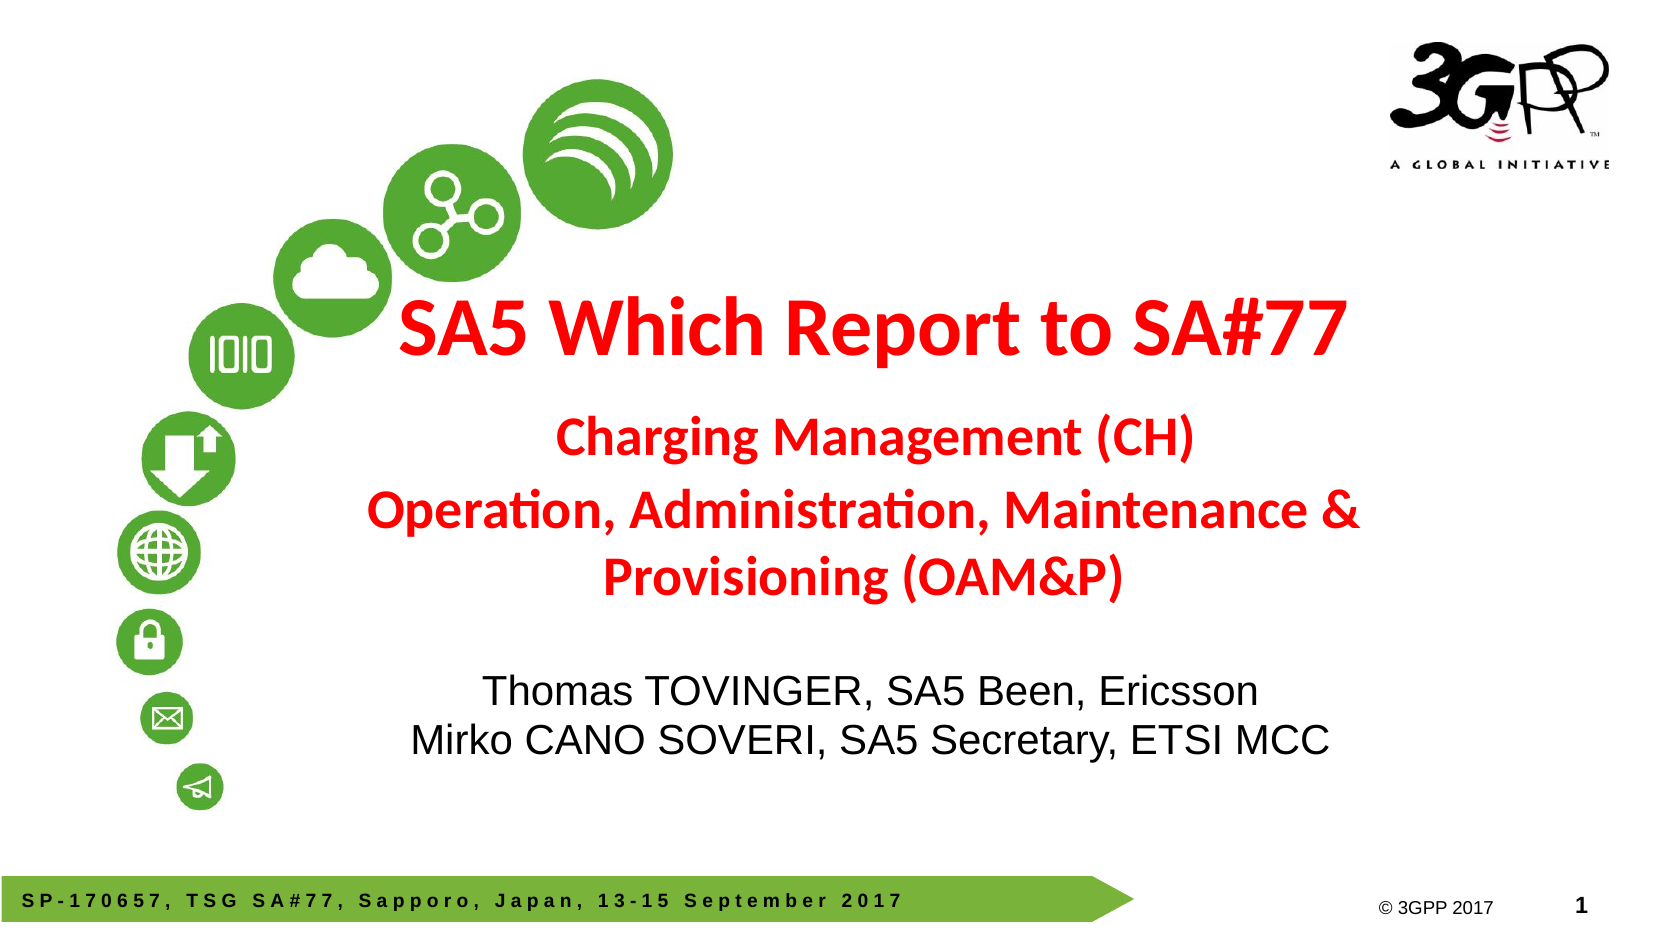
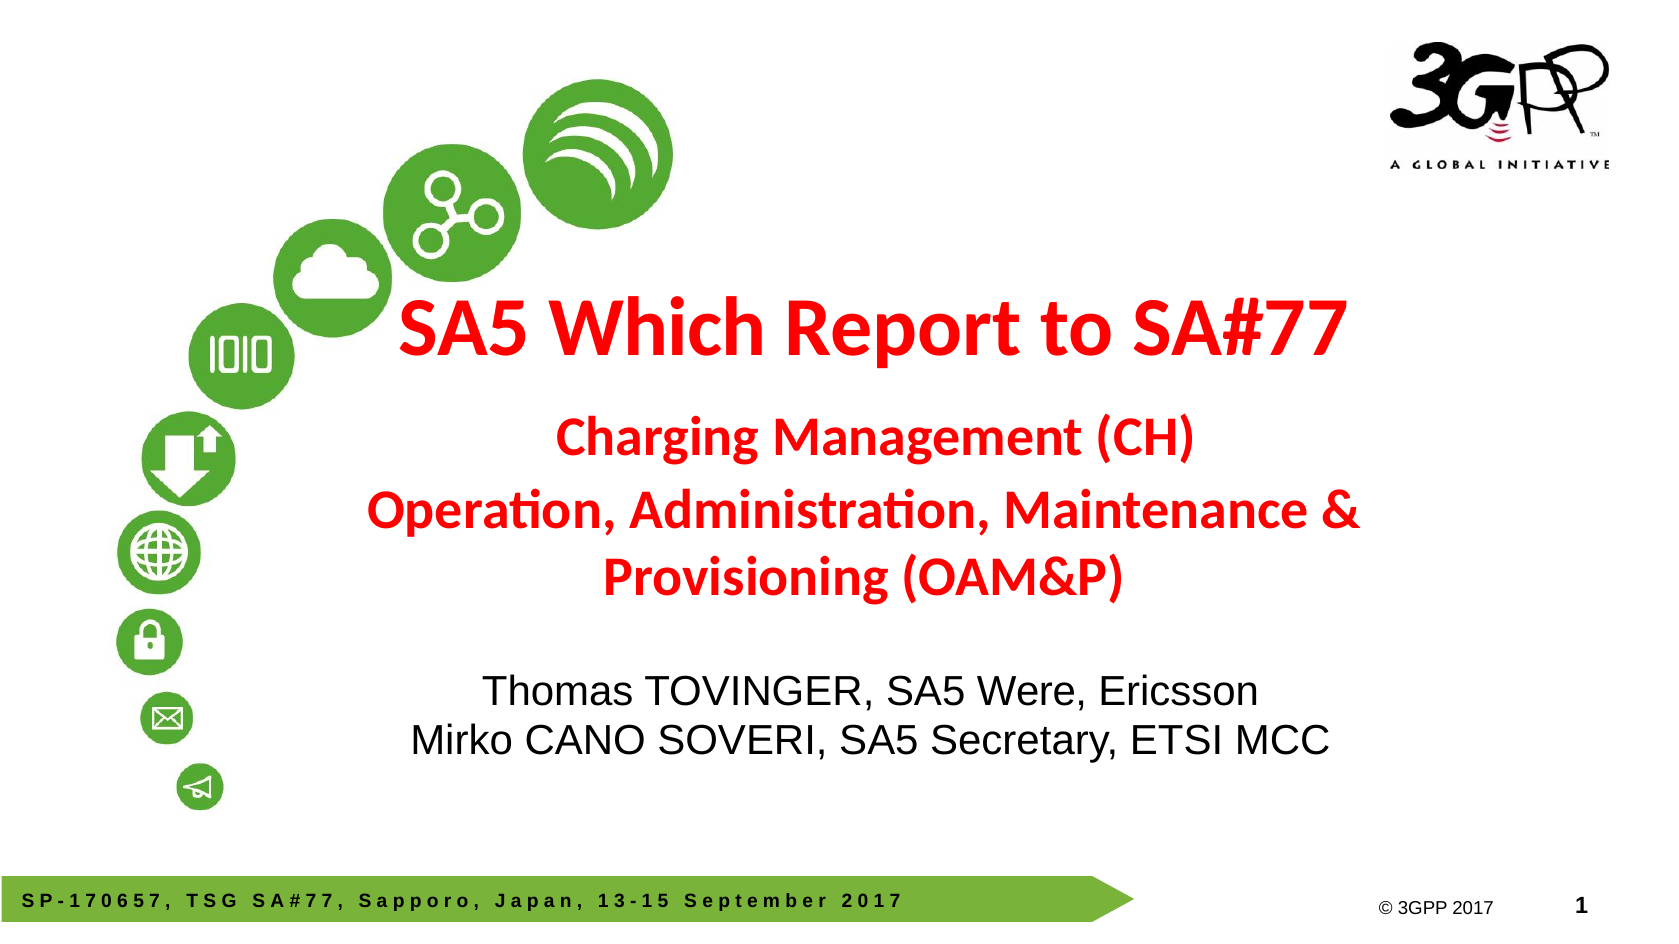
Been: Been -> Were
